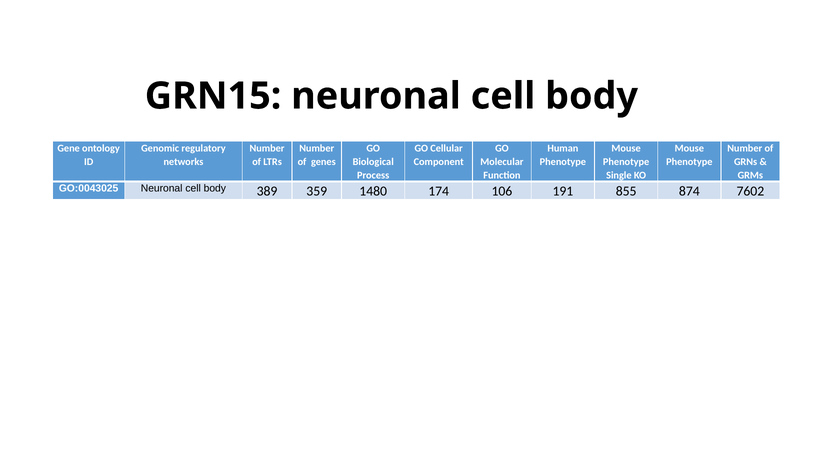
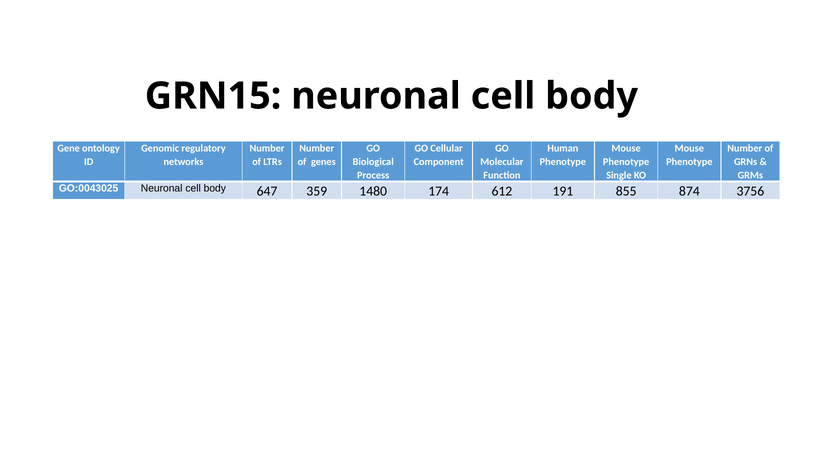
389: 389 -> 647
106: 106 -> 612
7602: 7602 -> 3756
